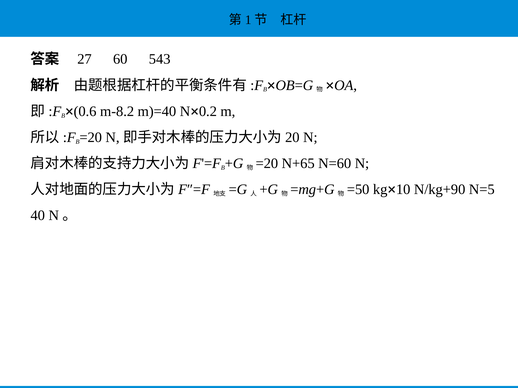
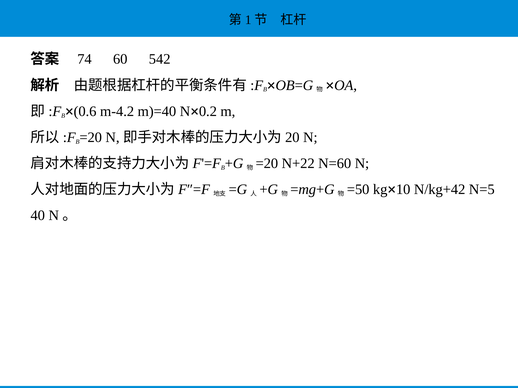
27: 27 -> 74
543: 543 -> 542
m-8.2: m-8.2 -> m-4.2
N+65: N+65 -> N+22
N/kg+90: N/kg+90 -> N/kg+42
